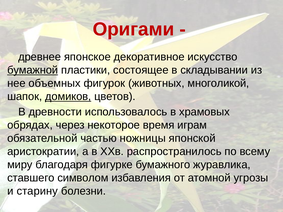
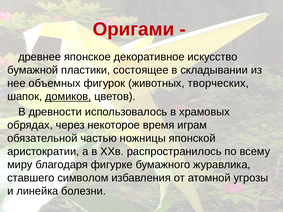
бумажной underline: present -> none
многоликой: многоликой -> творческих
старину: старину -> линейка
